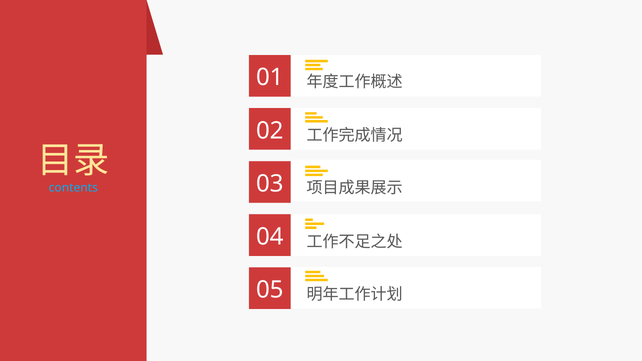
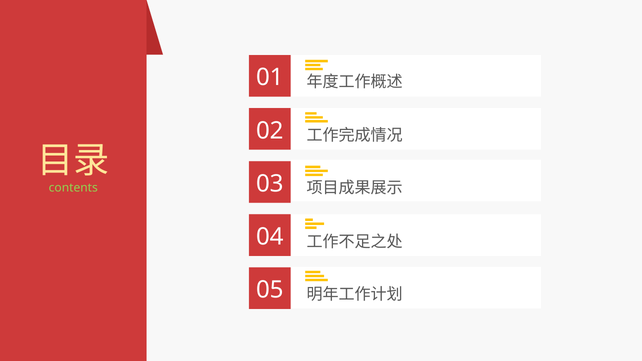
contents colour: light blue -> light green
